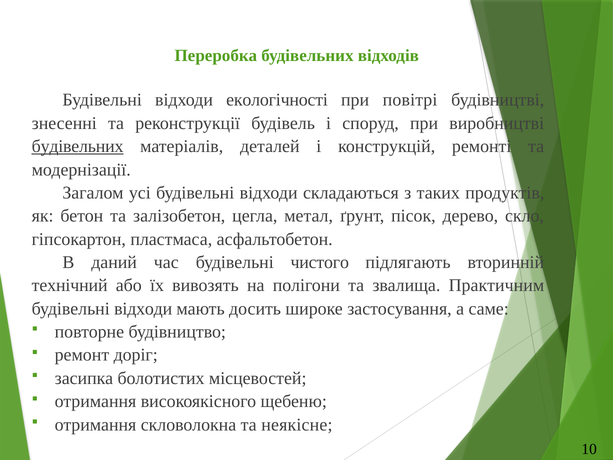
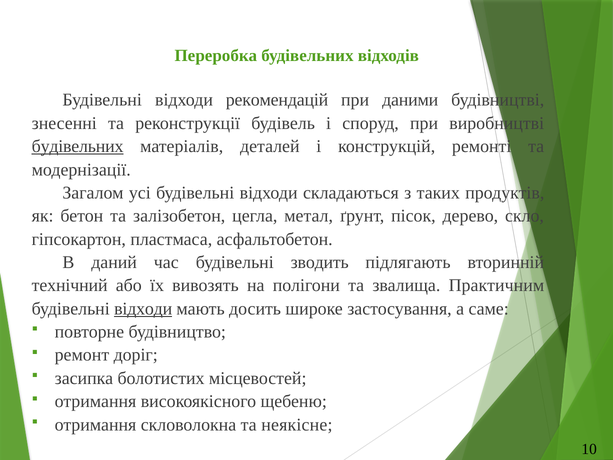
екологічності: екологічності -> рекомендацій
повітрі: повітрі -> даними
чистого: чистого -> зводить
відходи at (143, 309) underline: none -> present
